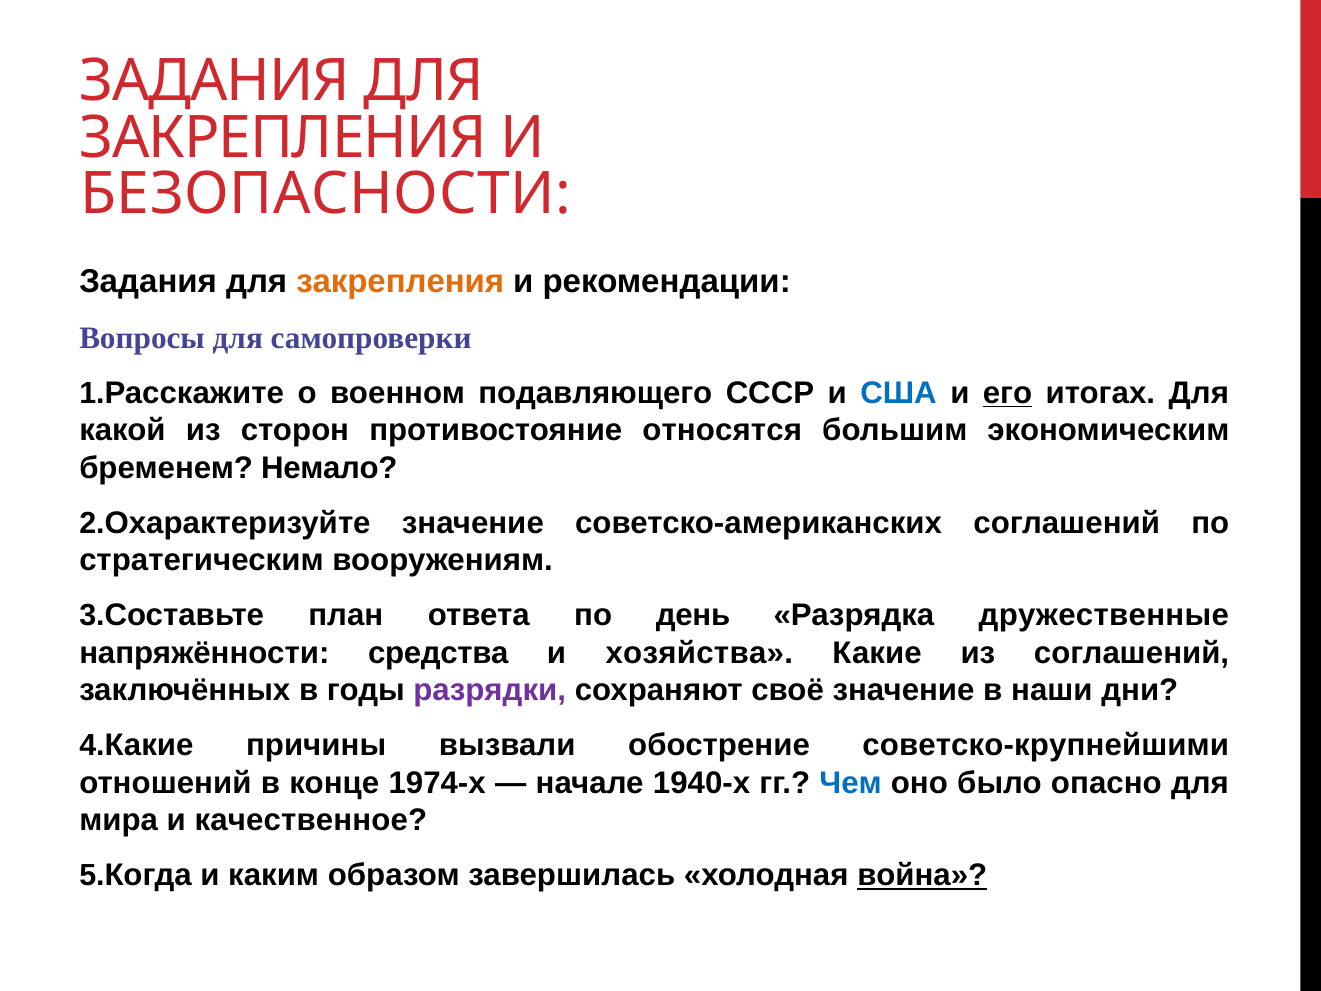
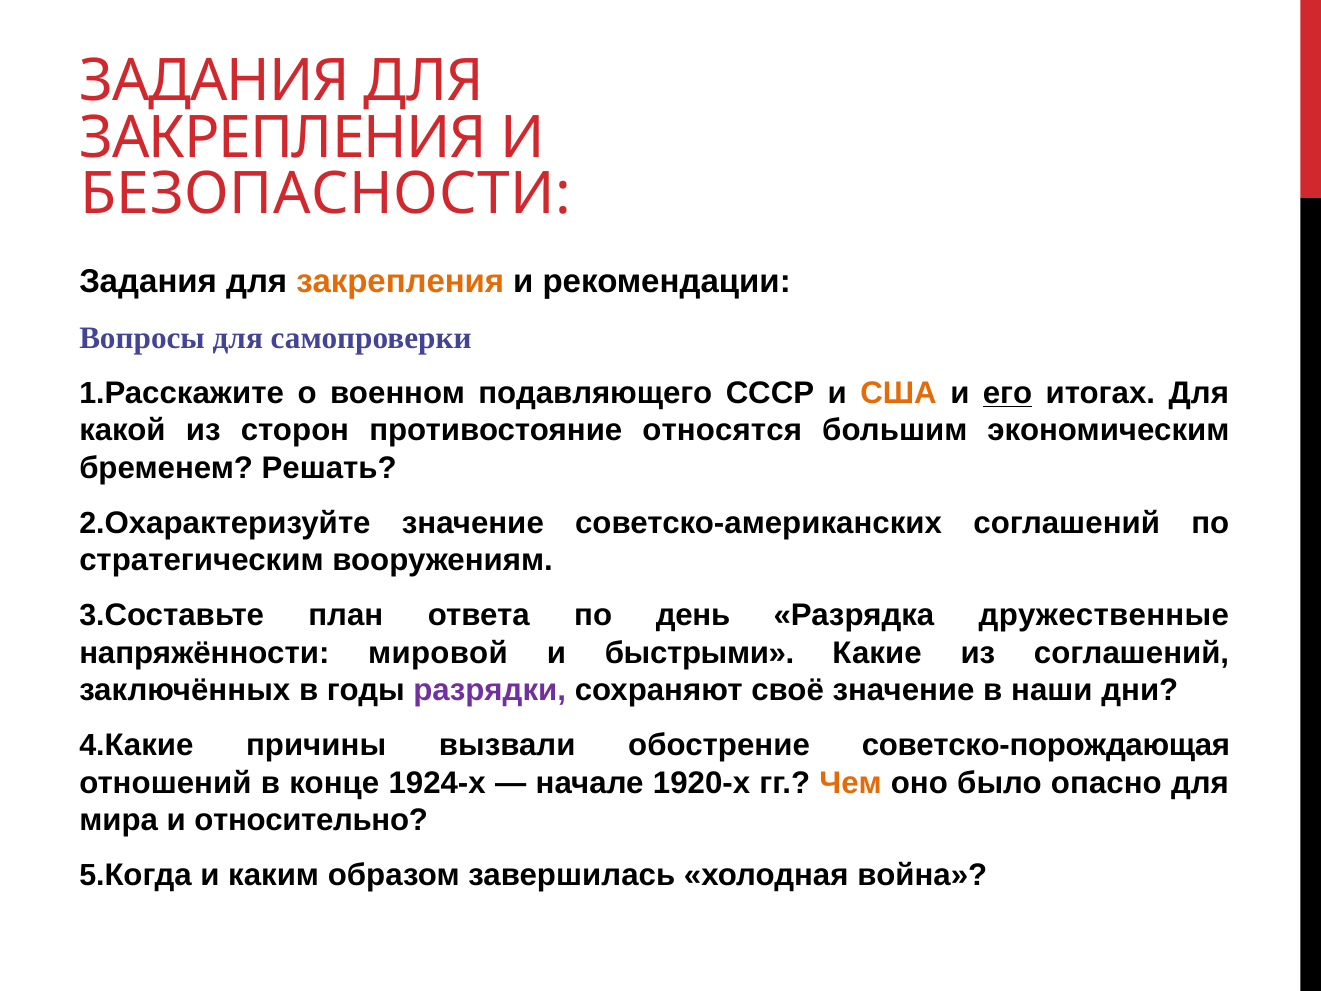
США colour: blue -> orange
Немало: Немало -> Решать
средства: средства -> мировой
хозяйства: хозяйства -> быстрыми
советско-крупнейшими: советско-крупнейшими -> советско-порождающая
1974-х: 1974-х -> 1924-х
1940-х: 1940-х -> 1920-х
Чем colour: blue -> orange
качественное: качественное -> относительно
война underline: present -> none
